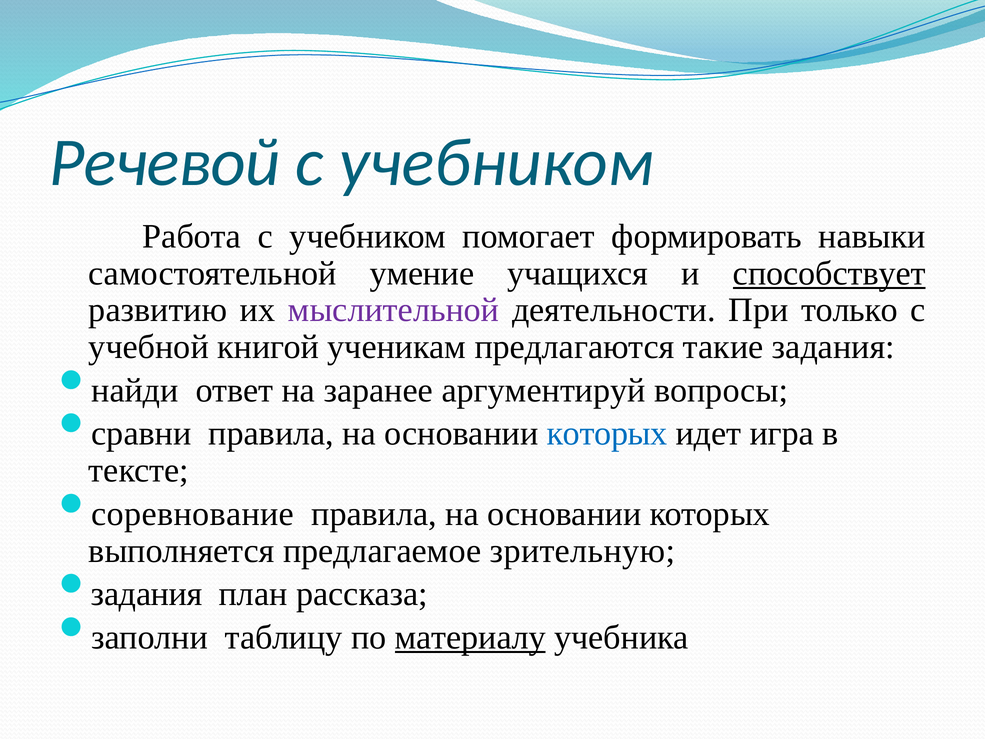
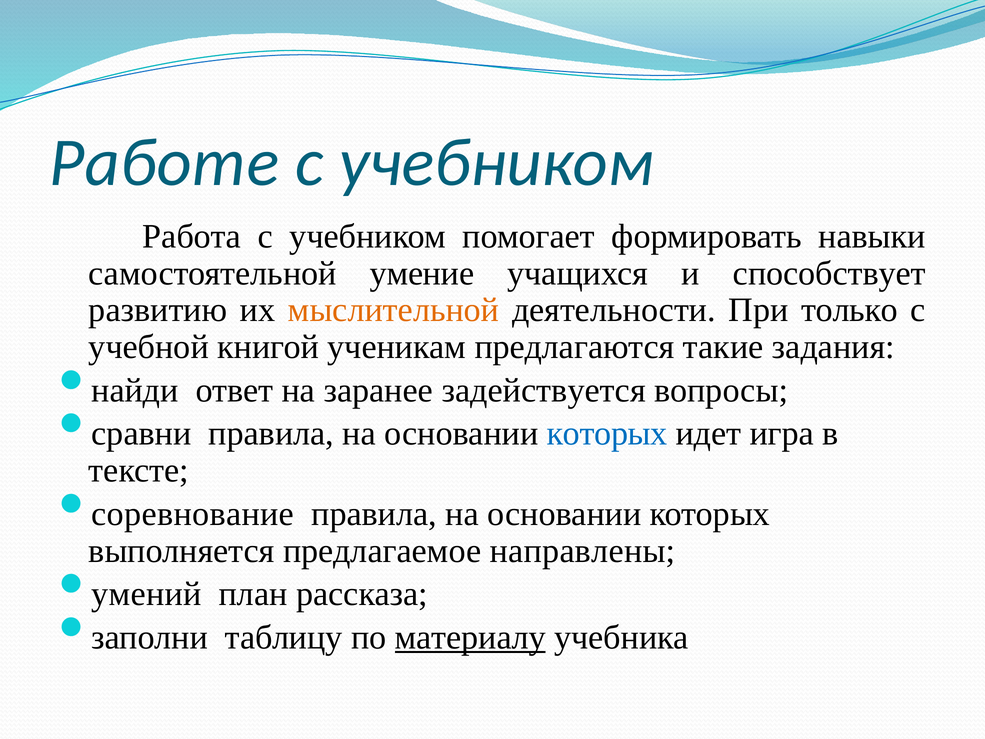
Речевой: Речевой -> Работе
способствует underline: present -> none
мыслительной colour: purple -> orange
аргументируй: аргументируй -> задействуется
зрительную: зрительную -> направлены
задания at (147, 594): задания -> умений
